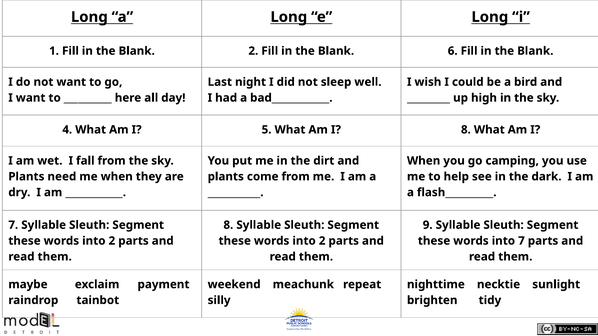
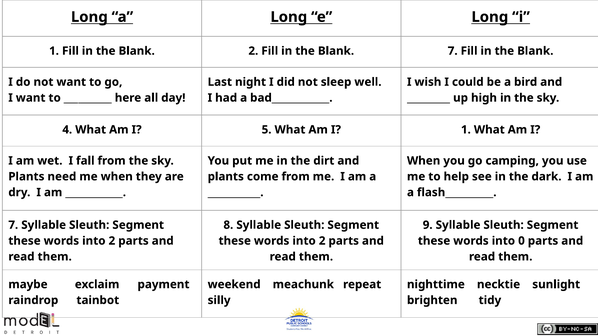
Blank 6: 6 -> 7
Am I 8: 8 -> 1
into 7: 7 -> 0
